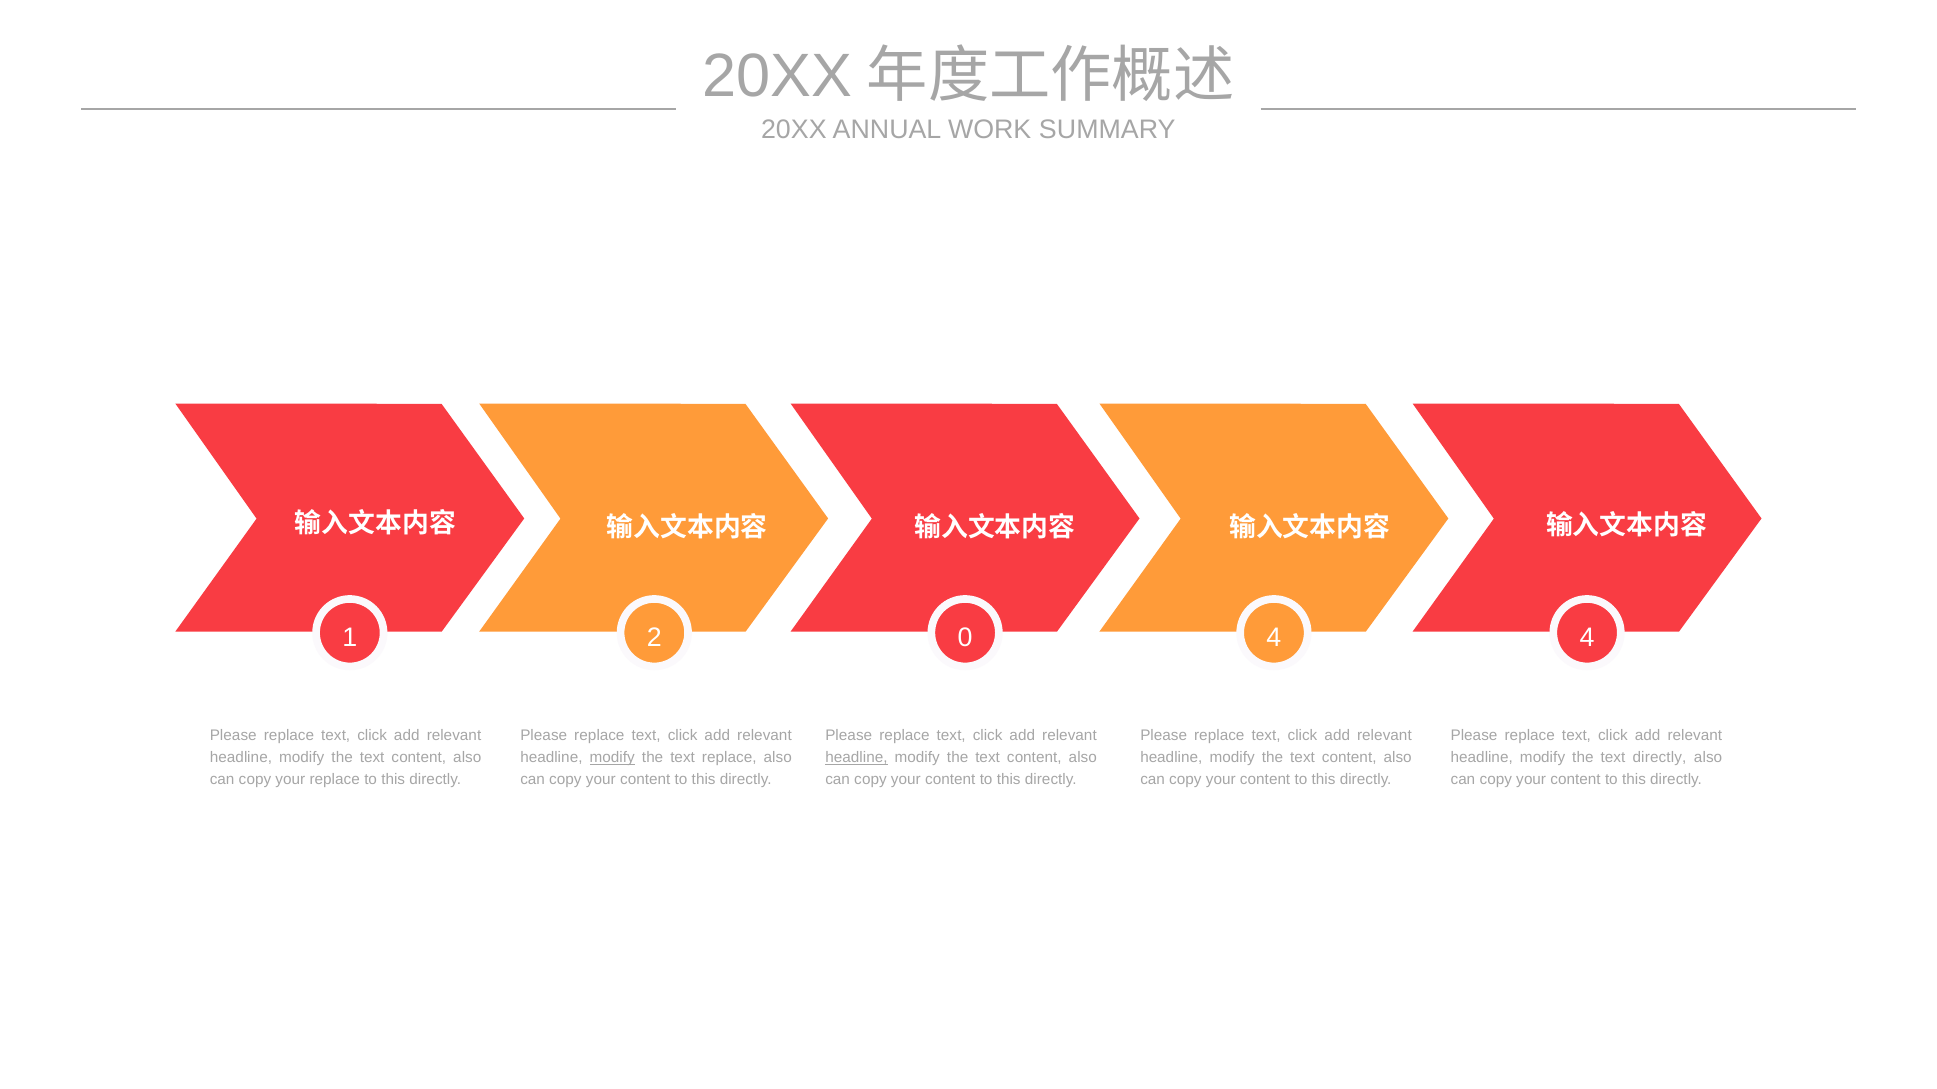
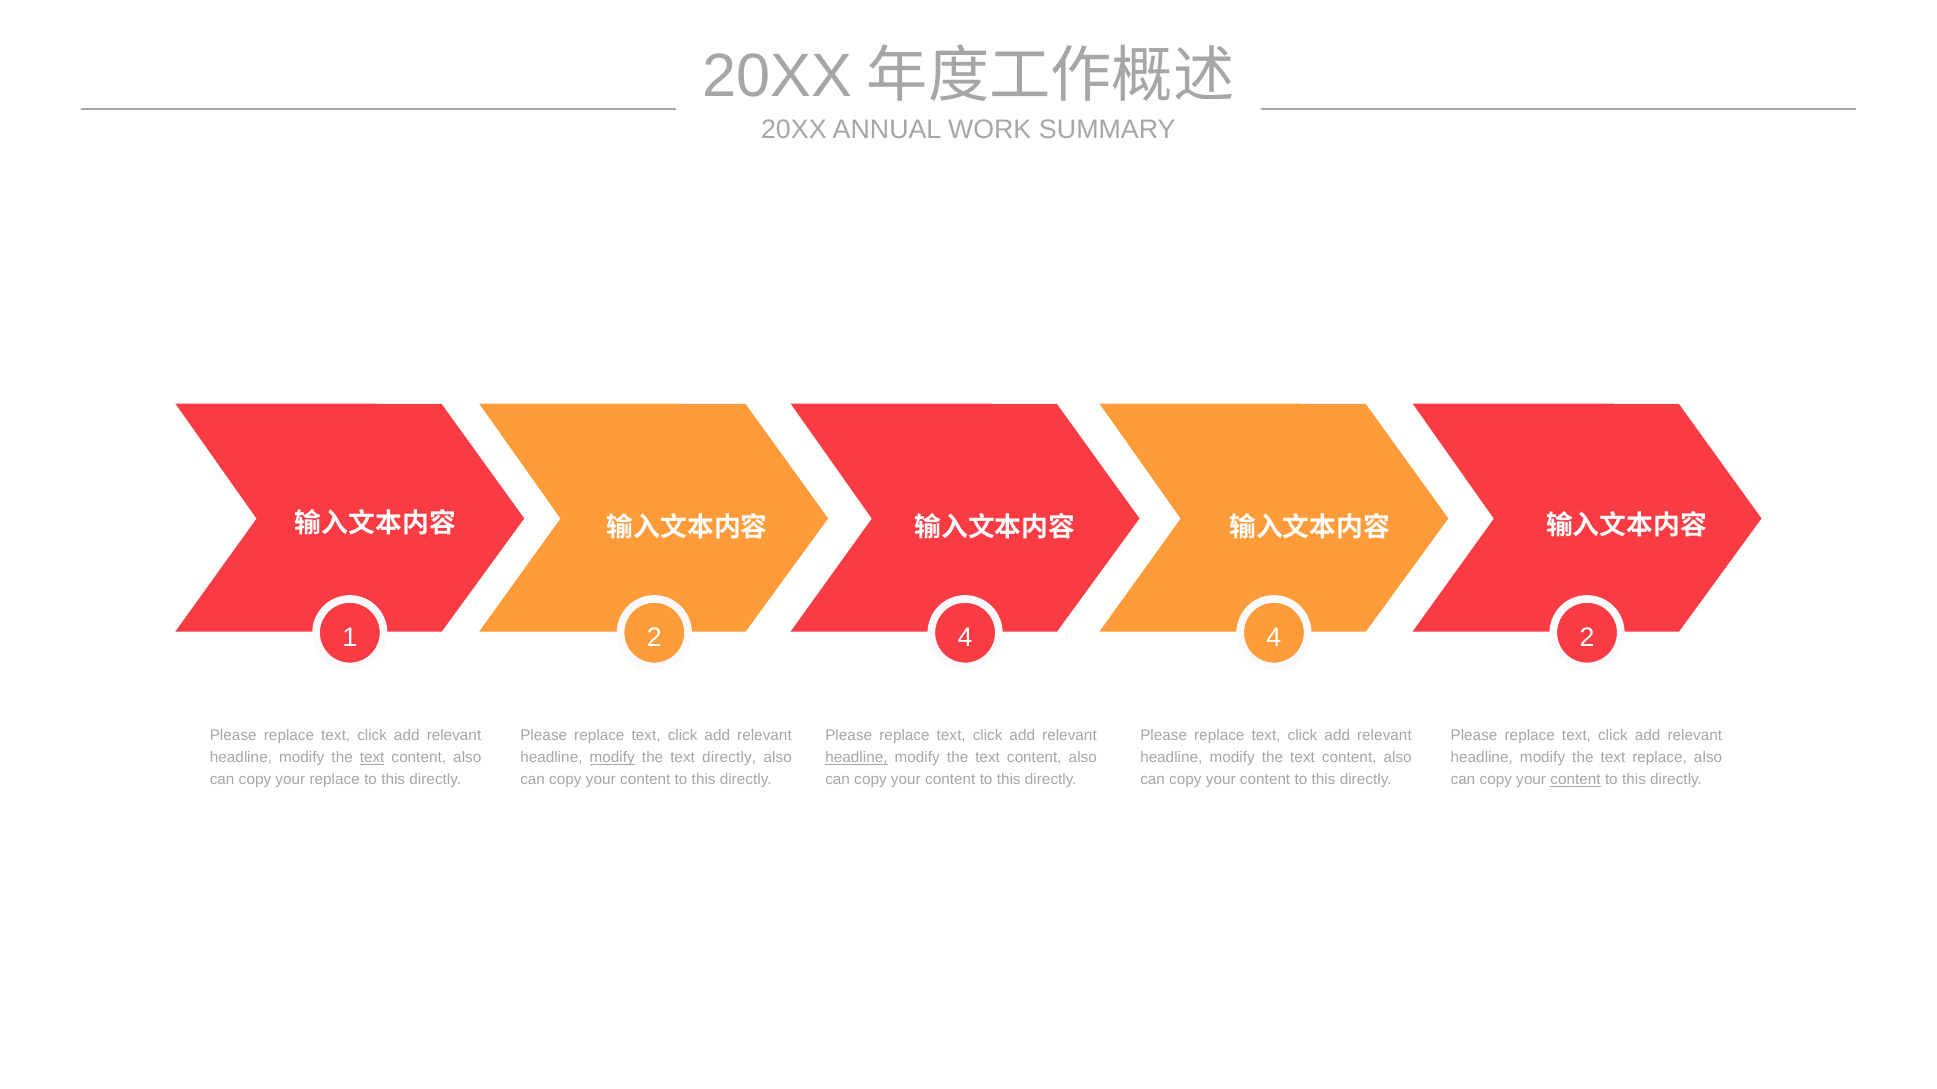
2 0: 0 -> 4
4 4: 4 -> 2
text at (372, 758) underline: none -> present
text replace: replace -> directly
text directly: directly -> replace
content at (1576, 780) underline: none -> present
